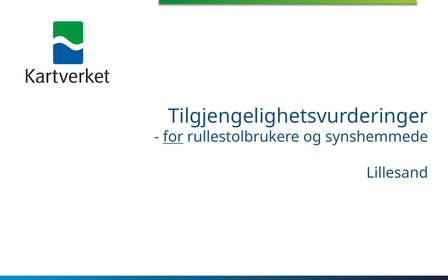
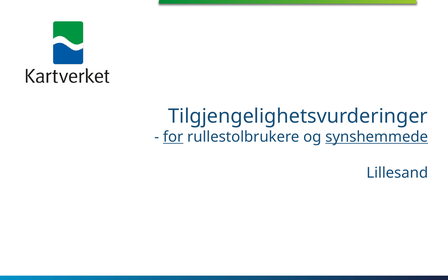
synshemmede underline: none -> present
